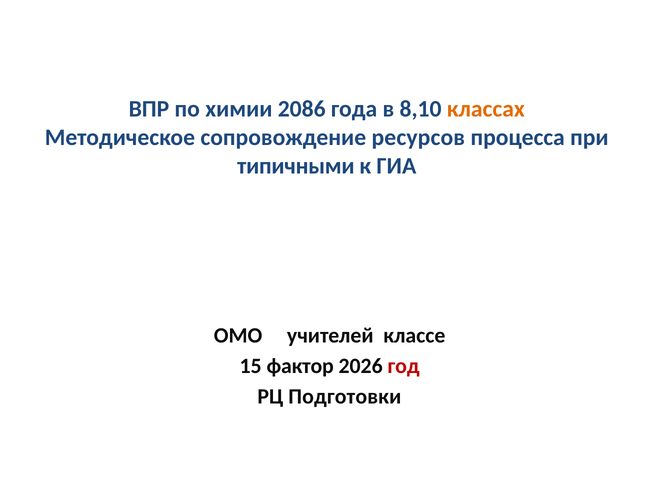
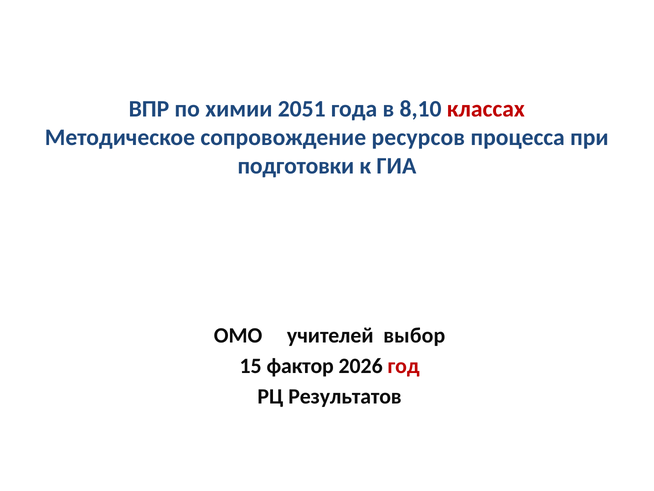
2086: 2086 -> 2051
классах colour: orange -> red
типичными: типичными -> подготовки
классе: классе -> выбор
Подготовки: Подготовки -> Результатов
